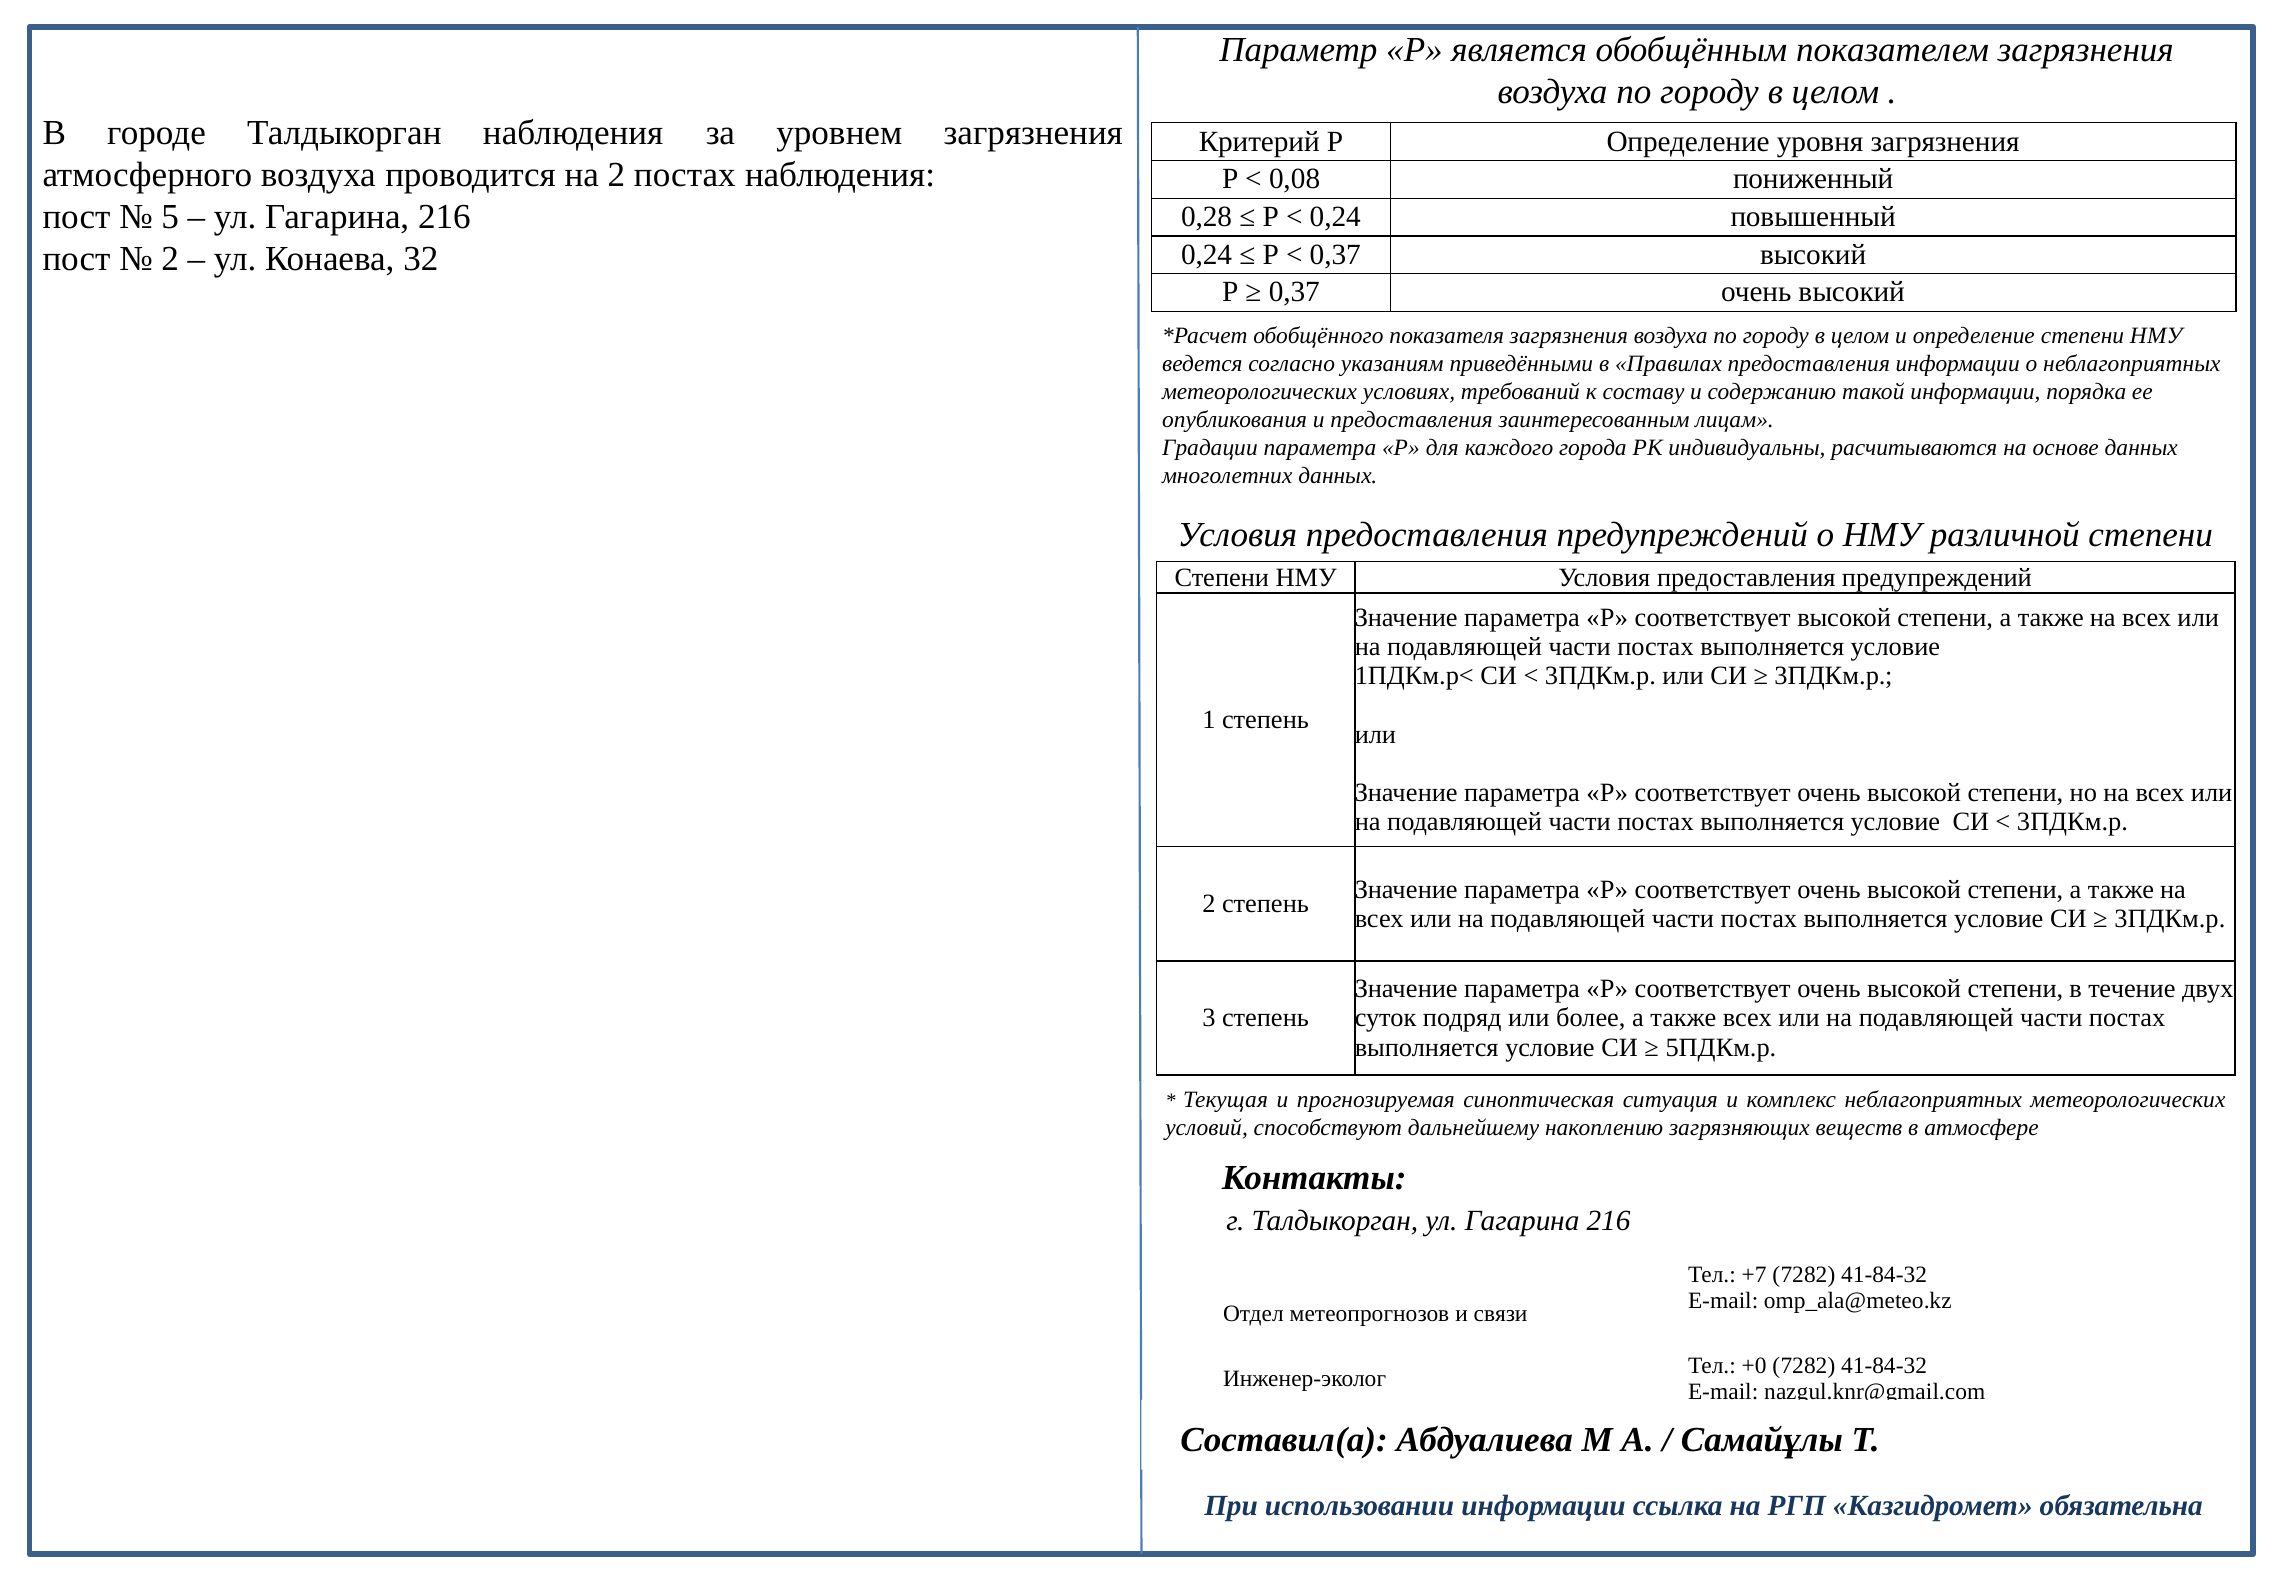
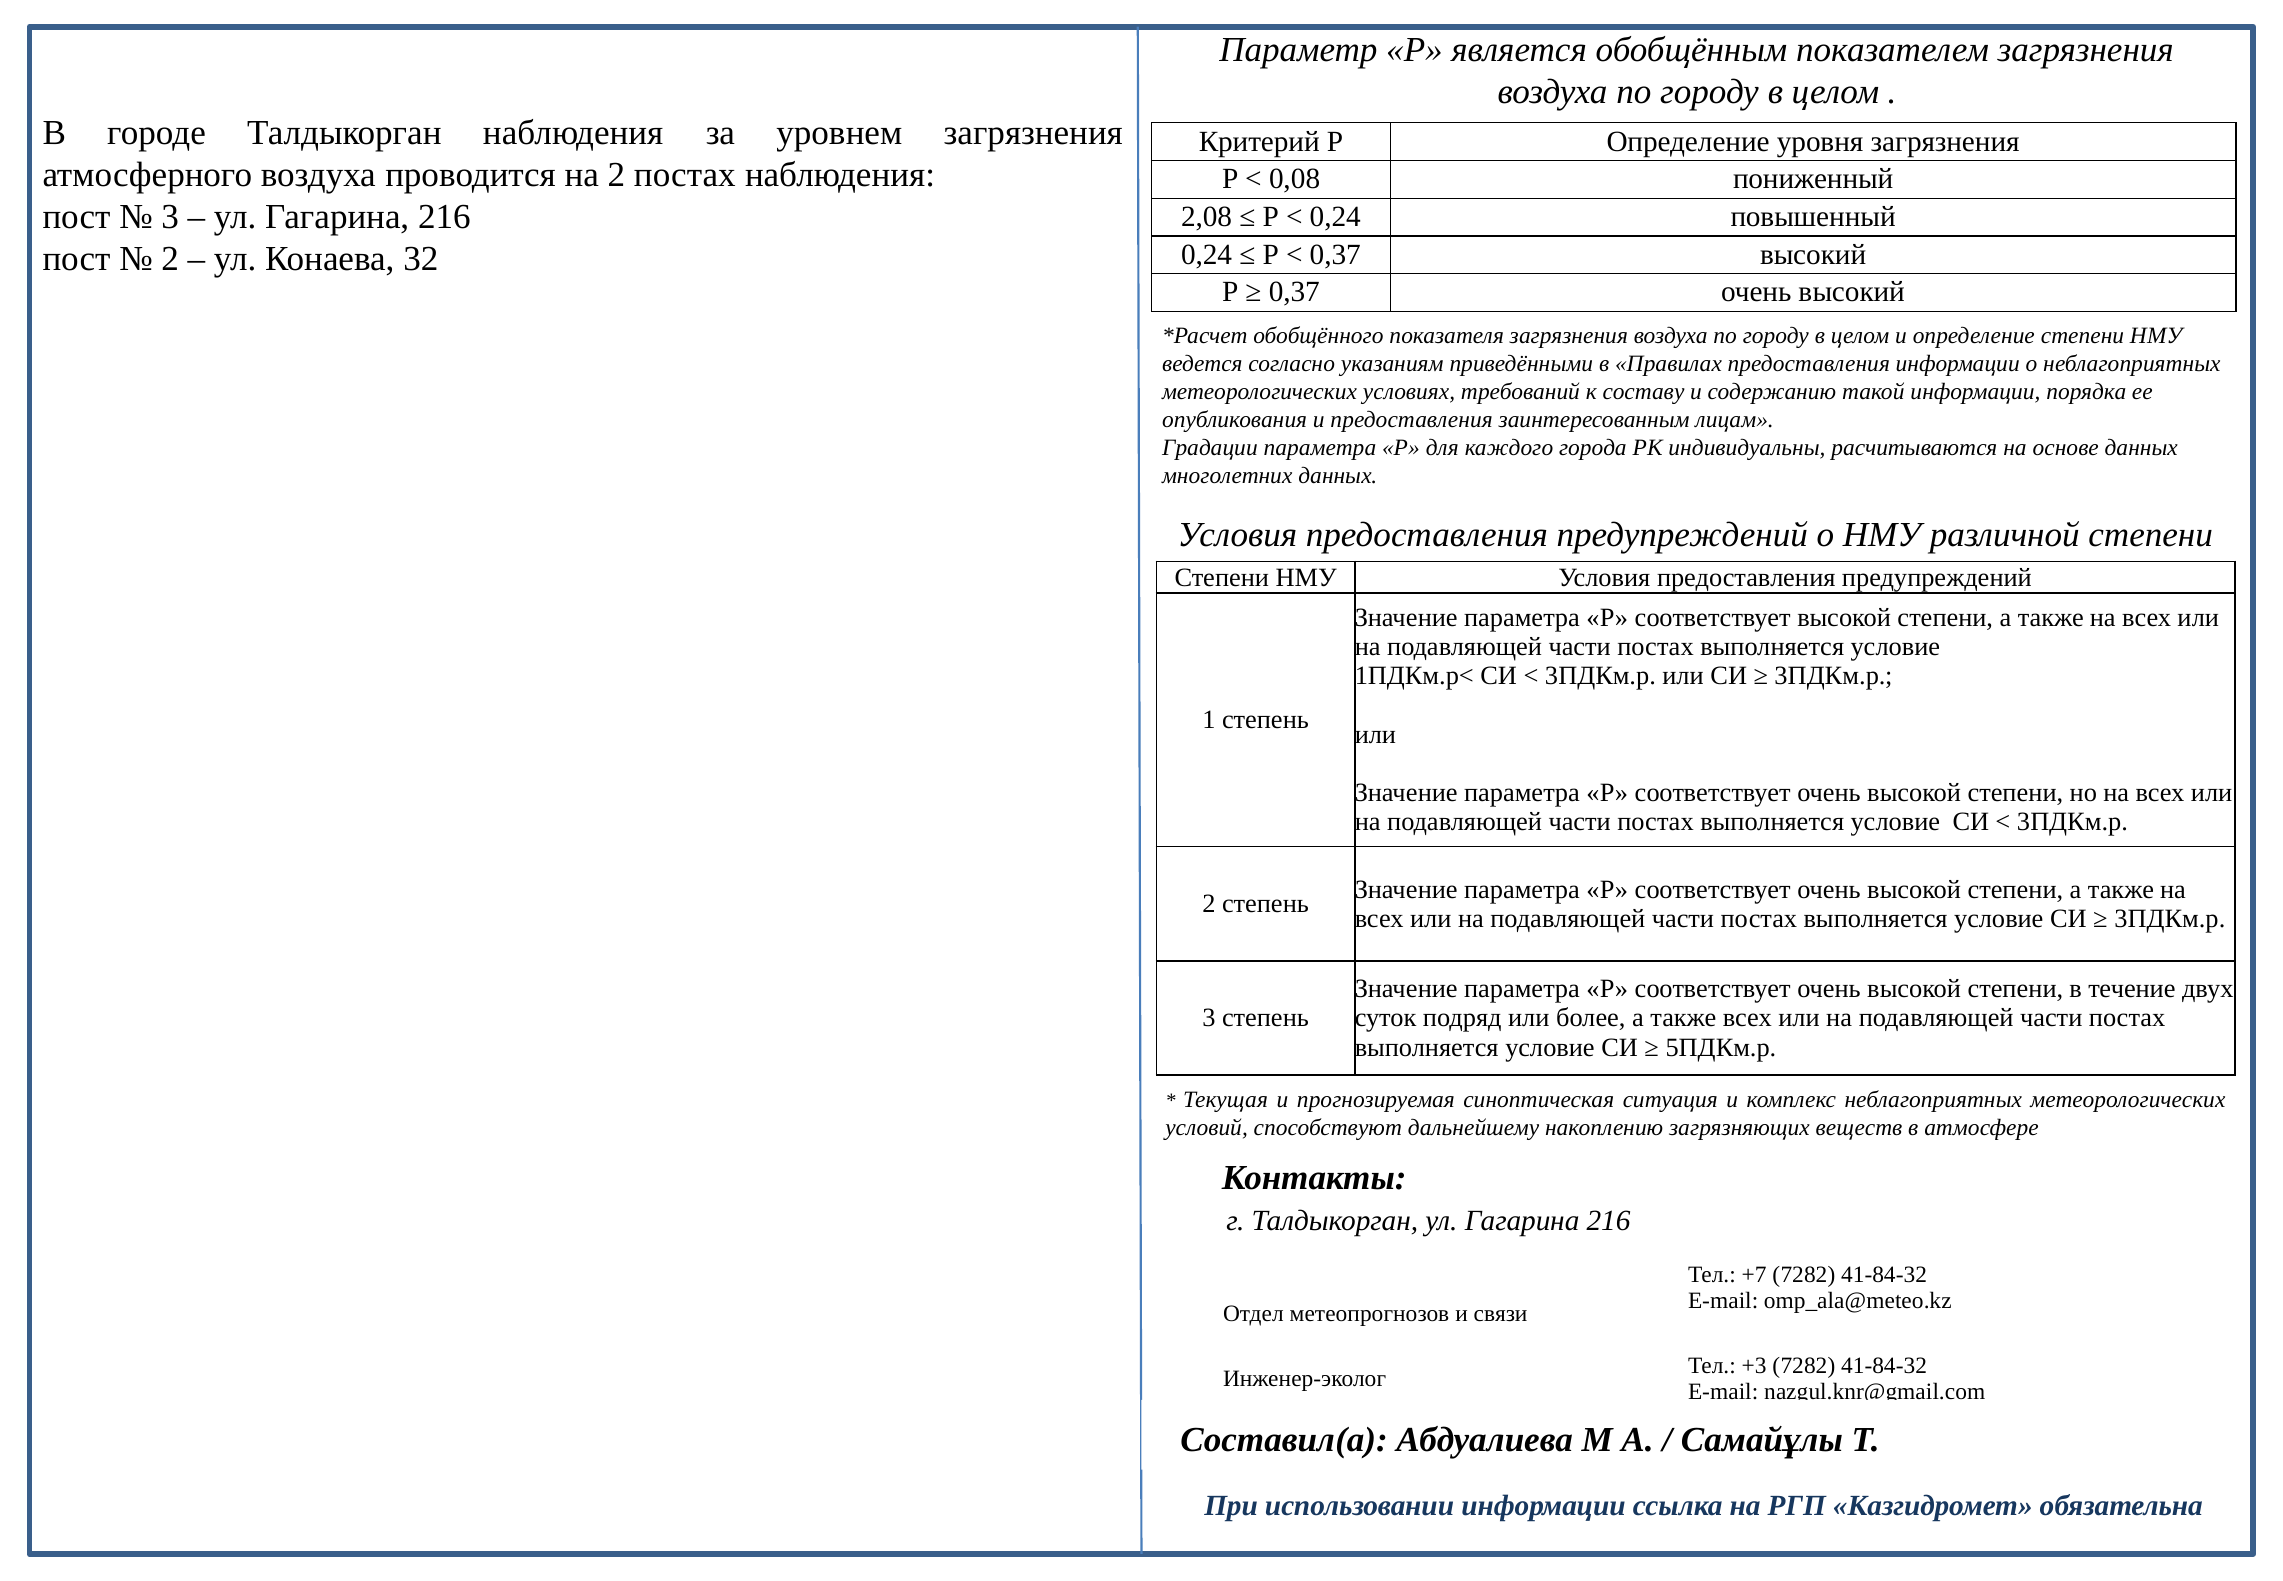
5 at (170, 217): 5 -> 3
0,28: 0,28 -> 2,08
+0: +0 -> +3
